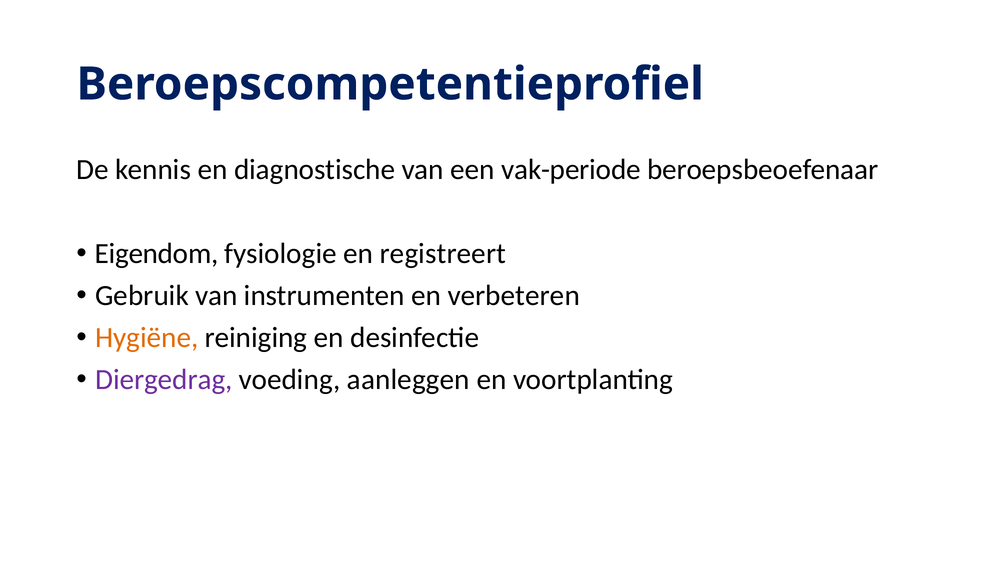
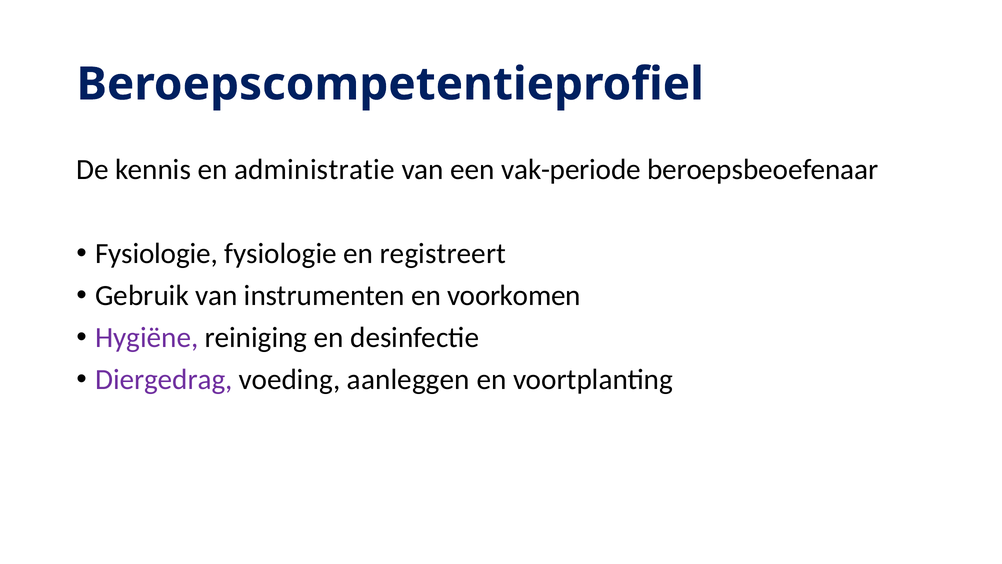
diagnostische: diagnostische -> administratie
Eigendom at (157, 253): Eigendom -> Fysiologie
verbeteren: verbeteren -> voorkomen
Hygiëne colour: orange -> purple
